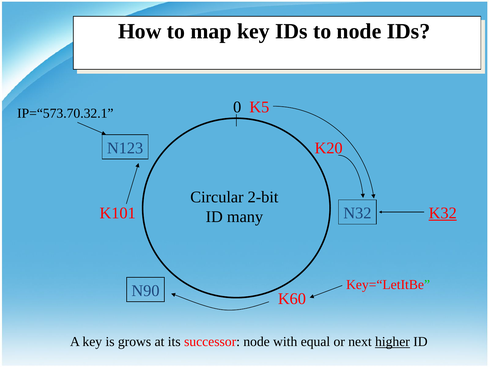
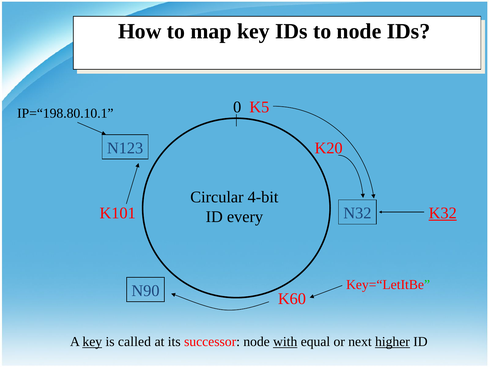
IP=“573.70.32.1: IP=“573.70.32.1 -> IP=“198.80.10.1
2-bit: 2-bit -> 4-bit
many: many -> every
key at (92, 342) underline: none -> present
grows: grows -> called
with underline: none -> present
